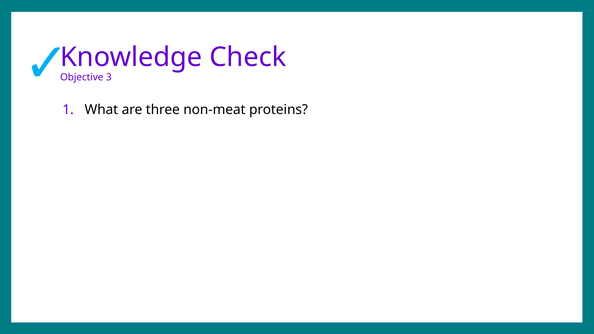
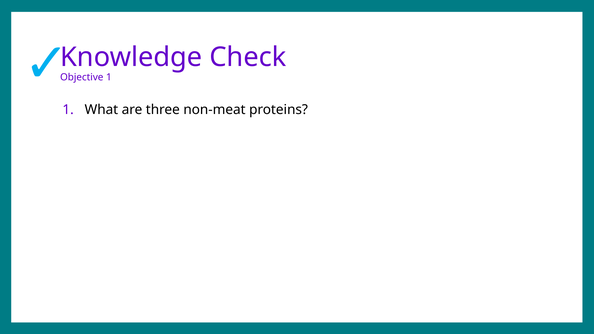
Objective 3: 3 -> 1
